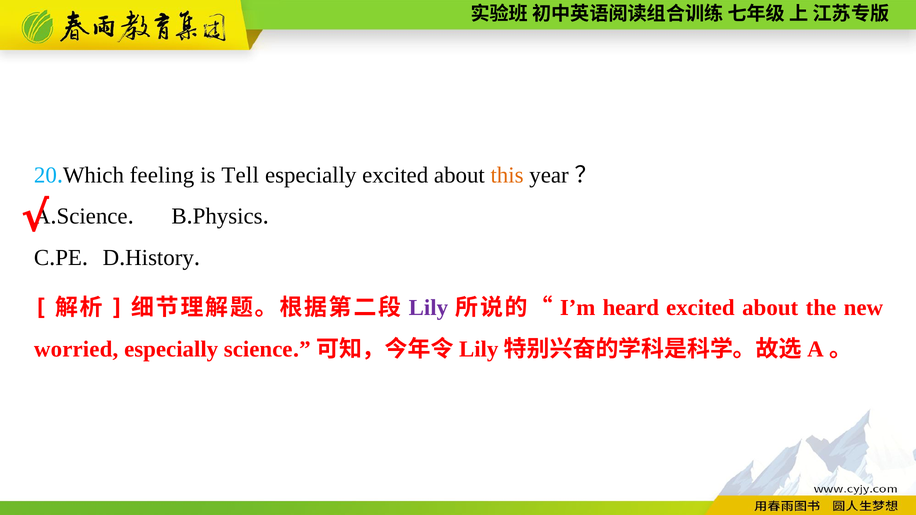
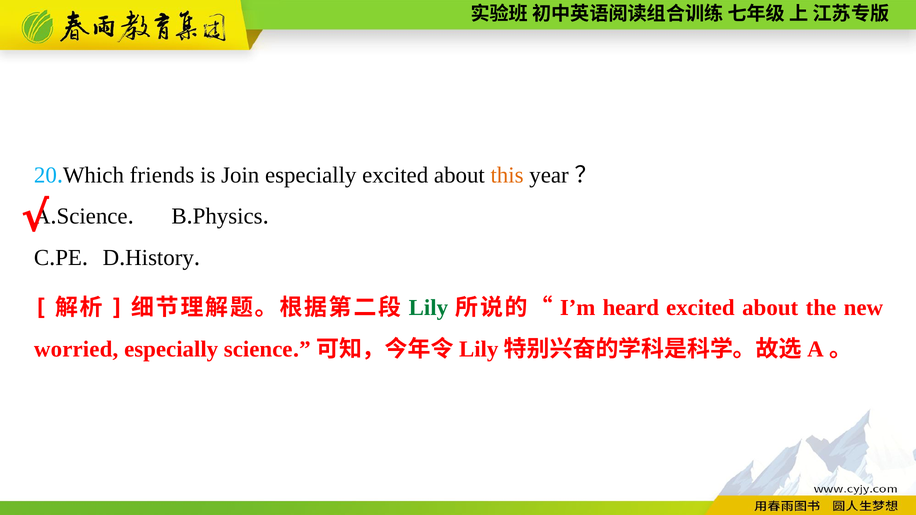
feeling: feeling -> friends
Tell: Tell -> Join
Lily colour: purple -> green
